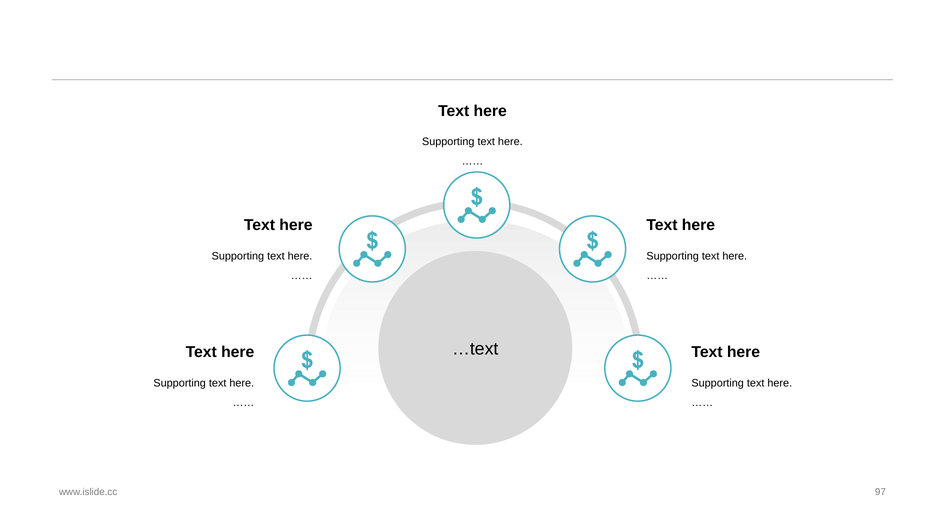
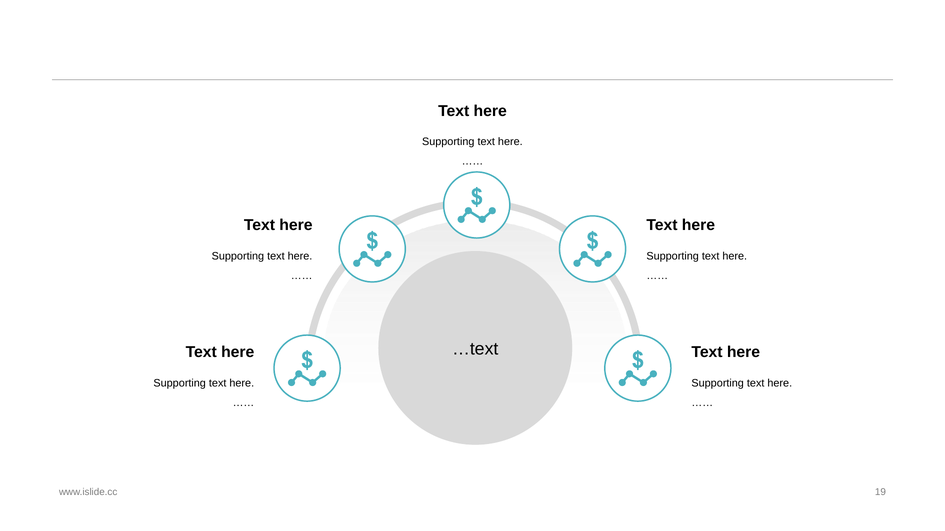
97: 97 -> 19
